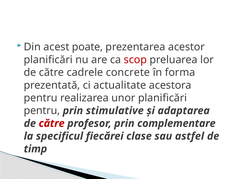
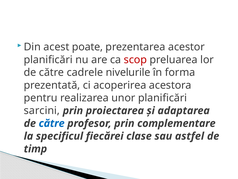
concrete: concrete -> nivelurile
actualitate: actualitate -> acoperirea
pentru at (42, 110): pentru -> sarcini
stimulative: stimulative -> proiectarea
către at (52, 123) colour: red -> blue
